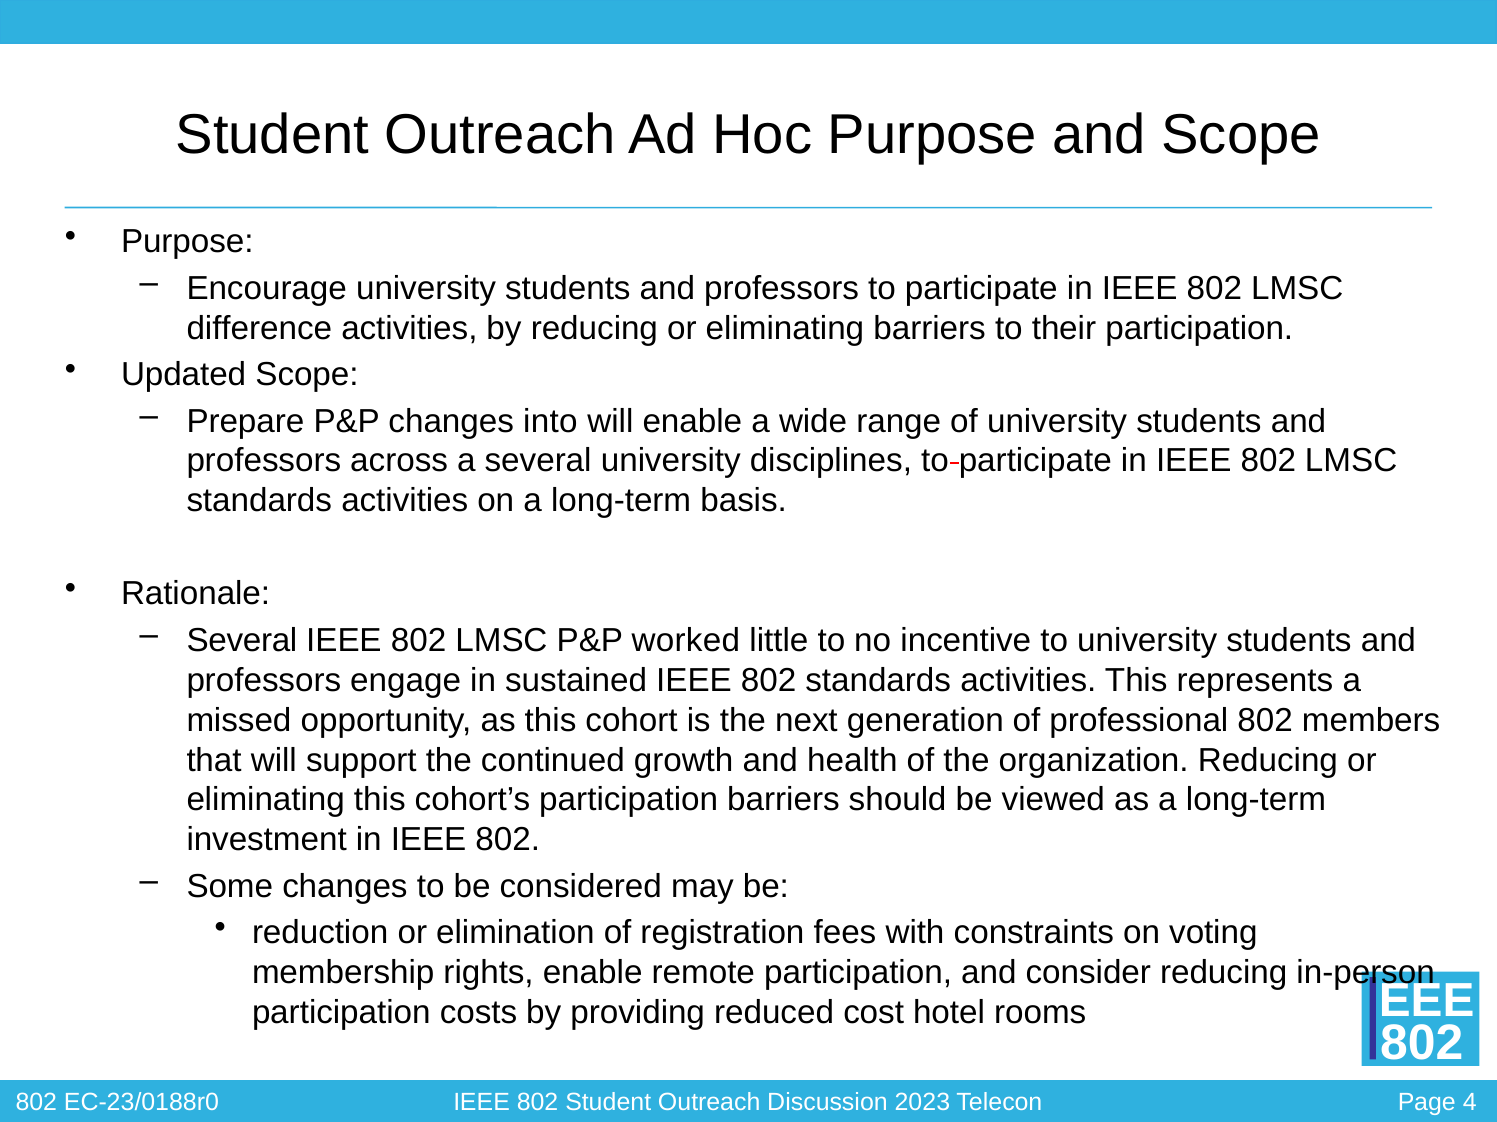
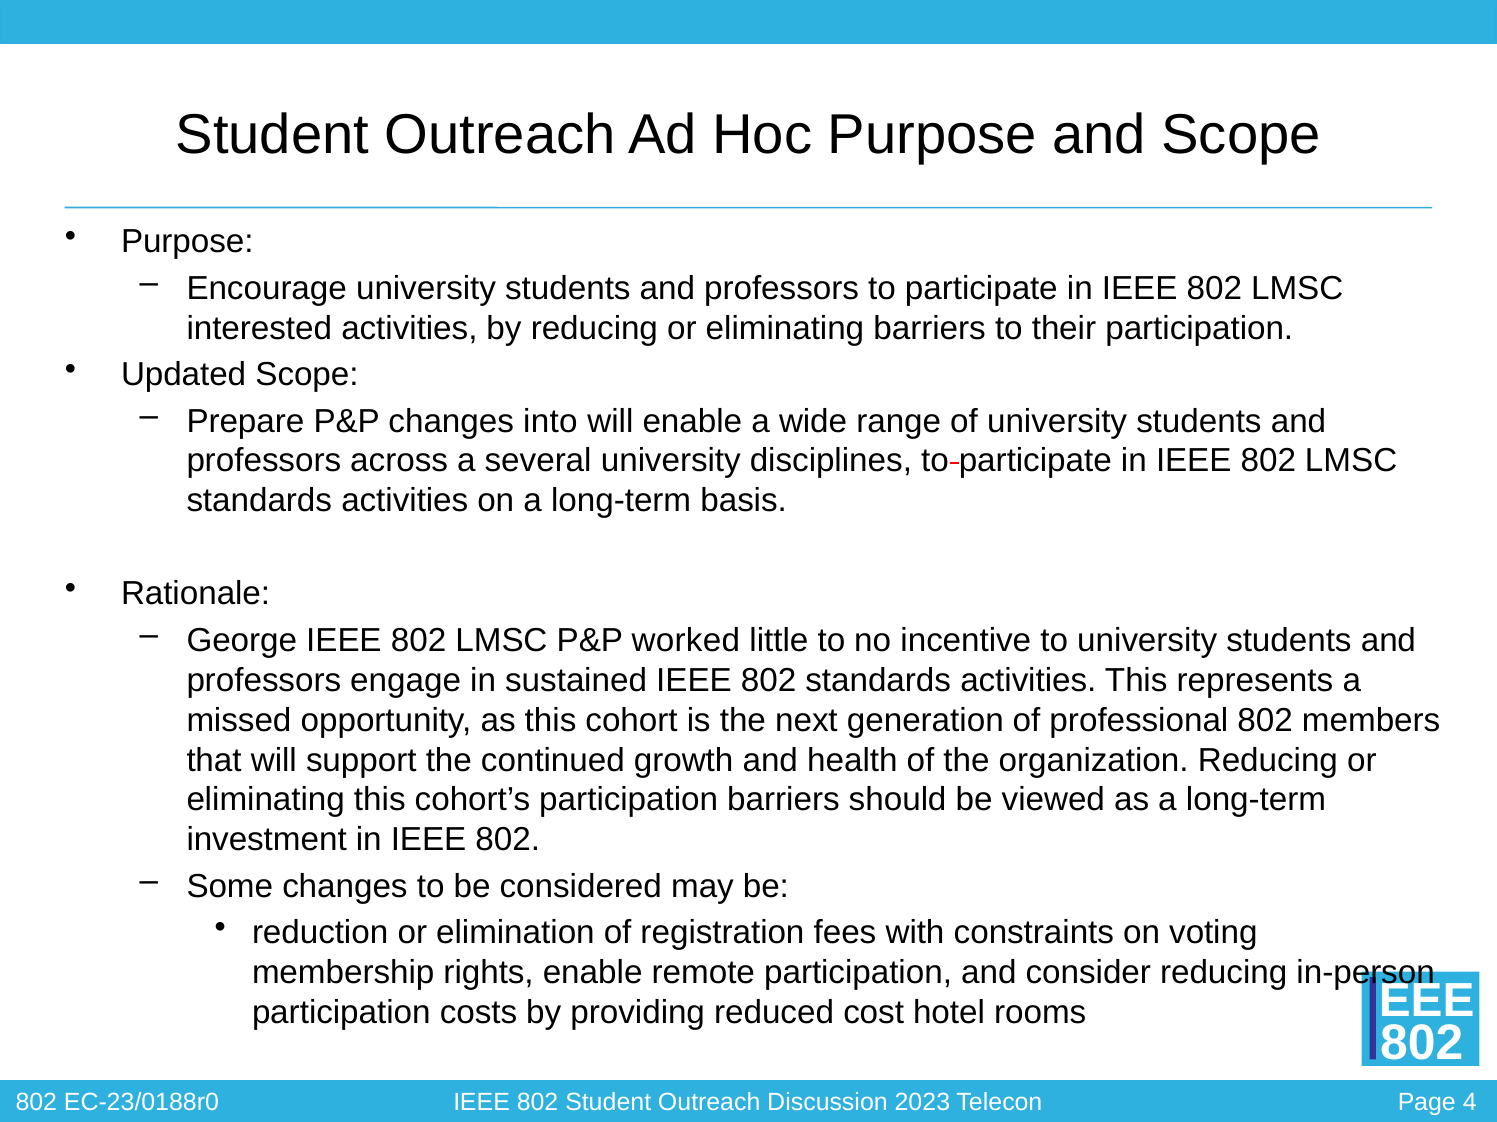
difference: difference -> interested
Several at (242, 641): Several -> George
